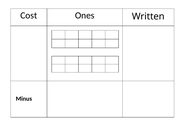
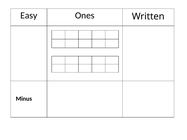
Cost: Cost -> Easy
